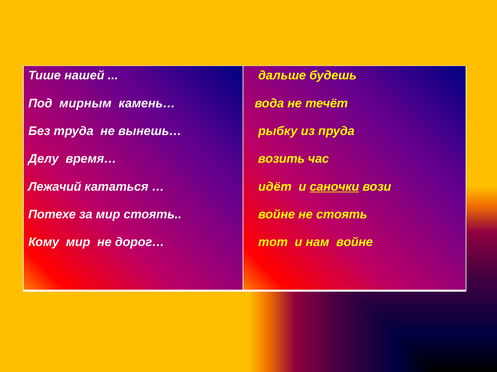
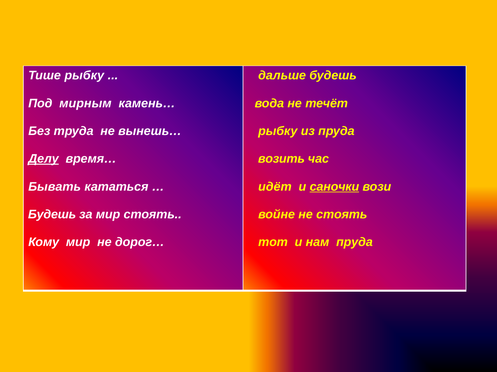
Тише нашей: нашей -> рыбку
Делу underline: none -> present
Лежачий: Лежачий -> Бывать
Потехе at (52, 215): Потехе -> Будешь
нам войне: войне -> пруда
